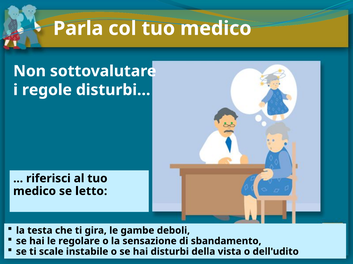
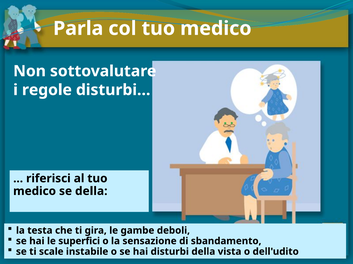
se letto: letto -> della
regolare: regolare -> superfici
